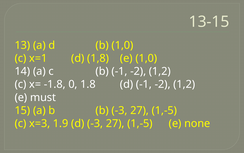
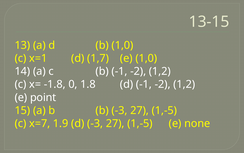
1,8: 1,8 -> 1,7
must: must -> point
x=3: x=3 -> x=7
